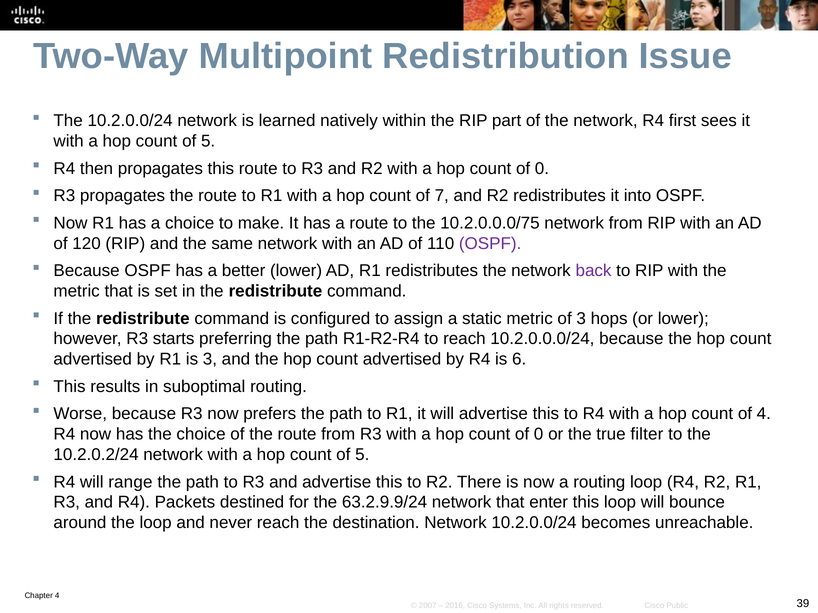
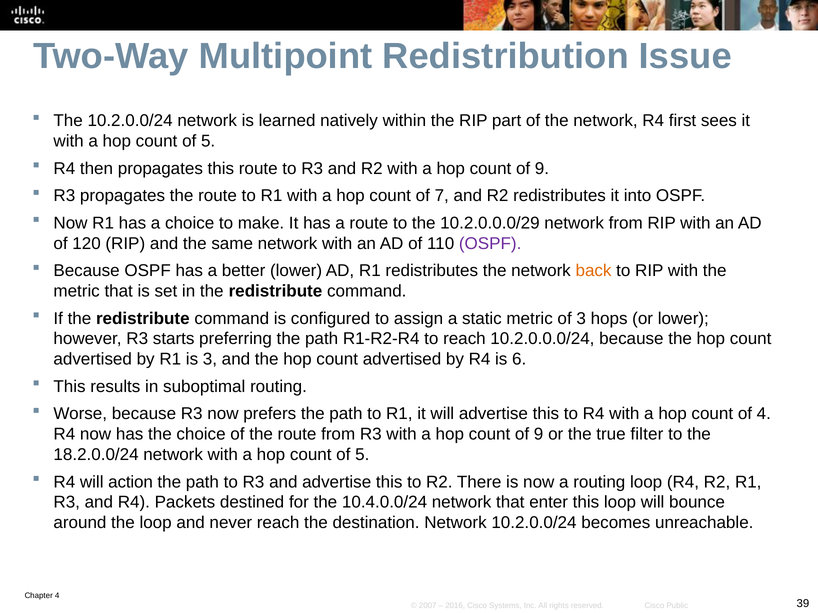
0 at (542, 169): 0 -> 9
10.2.0.0.0/75: 10.2.0.0.0/75 -> 10.2.0.0.0/29
back colour: purple -> orange
0 at (539, 435): 0 -> 9
10.2.0.2/24: 10.2.0.2/24 -> 18.2.0.0/24
range: range -> action
63.2.9.9/24: 63.2.9.9/24 -> 10.4.0.0/24
